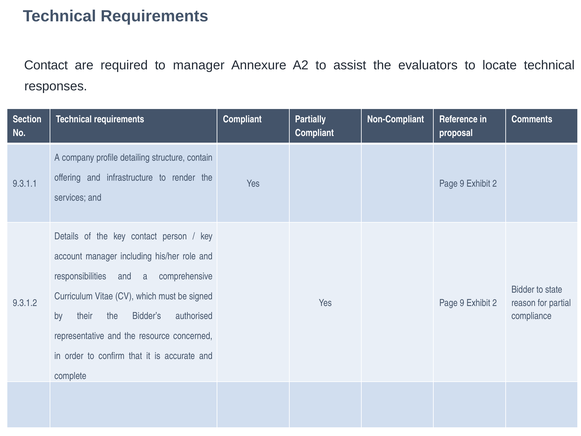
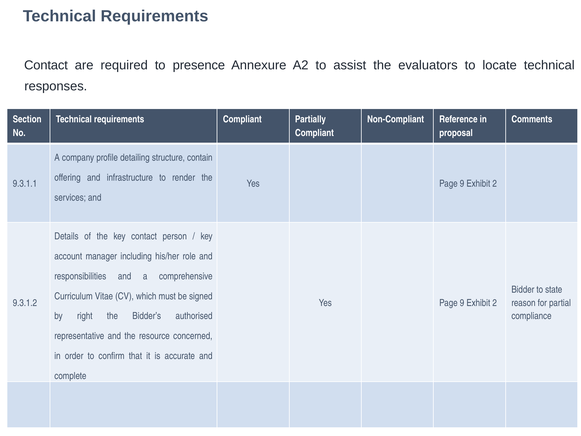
to manager: manager -> presence
their: their -> right
